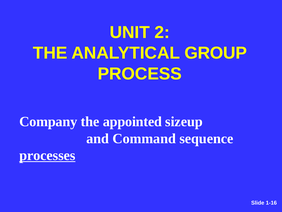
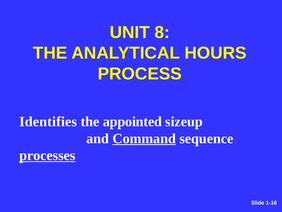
2: 2 -> 8
GROUP: GROUP -> HOURS
Company: Company -> Identifies
Command underline: none -> present
